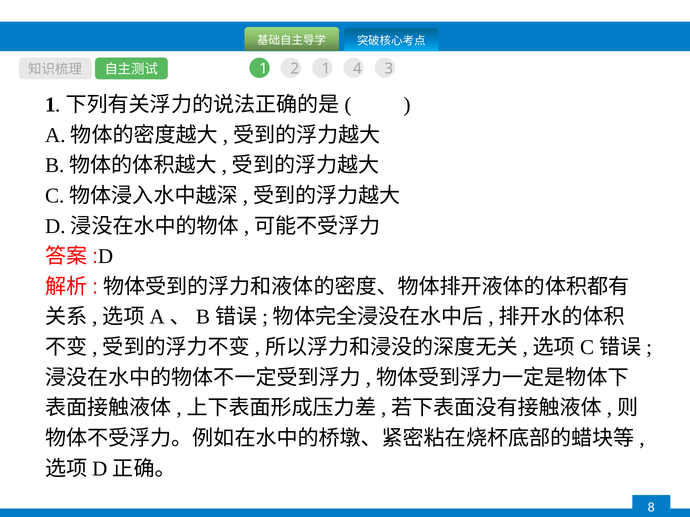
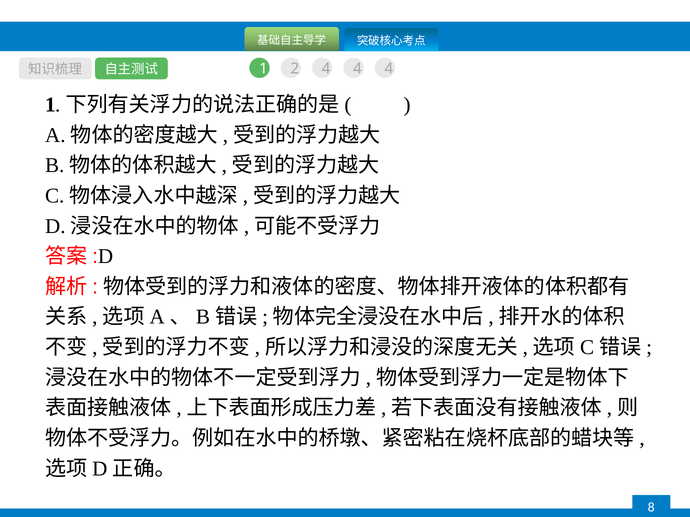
2 1: 1 -> 4
3 at (389, 69): 3 -> 4
